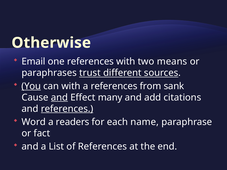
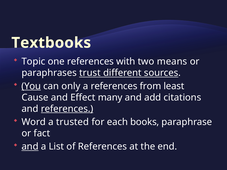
Otherwise: Otherwise -> Textbooks
Email: Email -> Topic
can with: with -> only
sank: sank -> least
and at (59, 98) underline: present -> none
readers: readers -> trusted
name: name -> books
and at (30, 147) underline: none -> present
